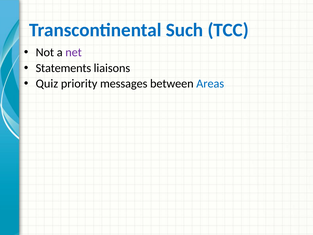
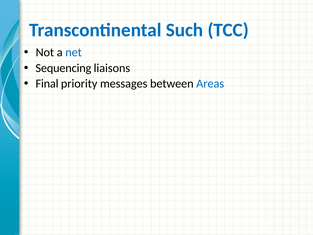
net colour: purple -> blue
Statements: Statements -> Sequencing
Quiz: Quiz -> Final
